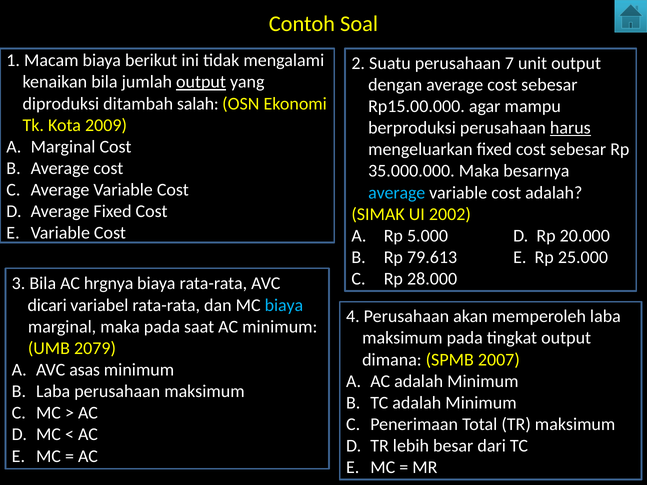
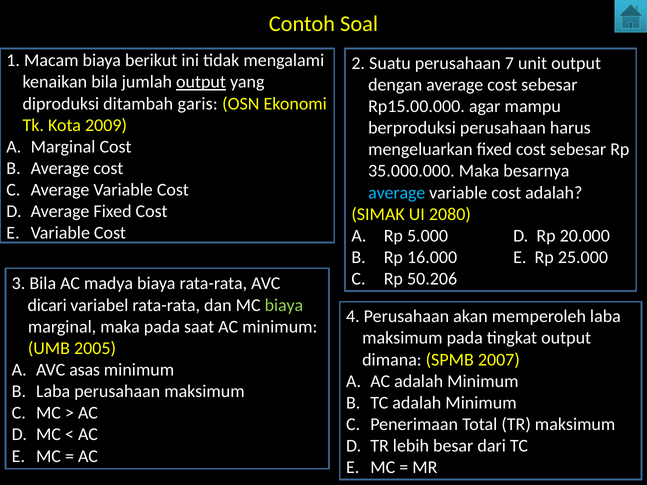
salah: salah -> garis
harus underline: present -> none
2002: 2002 -> 2080
79.613: 79.613 -> 16.000
28.000: 28.000 -> 50.206
hrgnya: hrgnya -> madya
biaya at (284, 305) colour: light blue -> light green
2079: 2079 -> 2005
